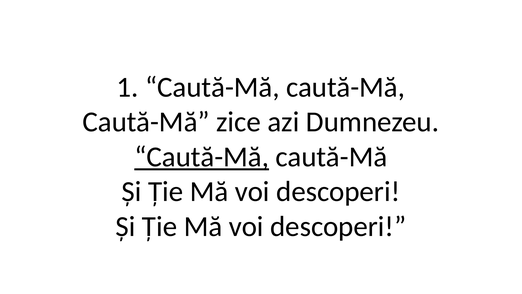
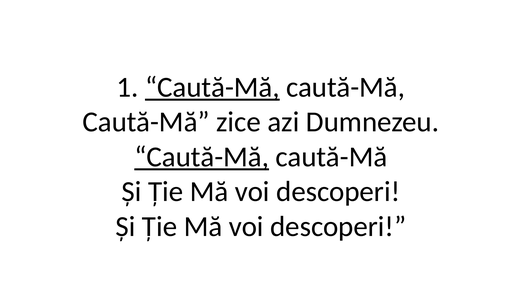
Caută-Mă at (212, 87) underline: none -> present
